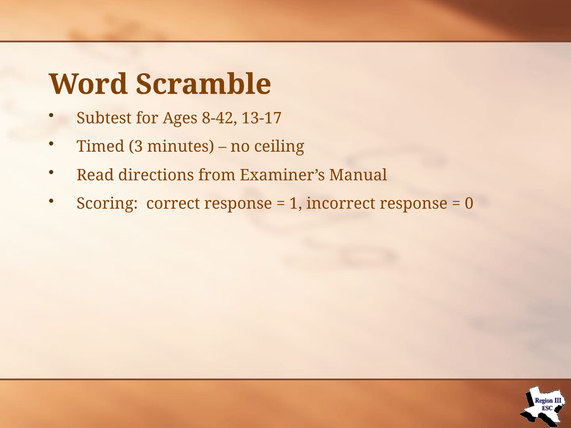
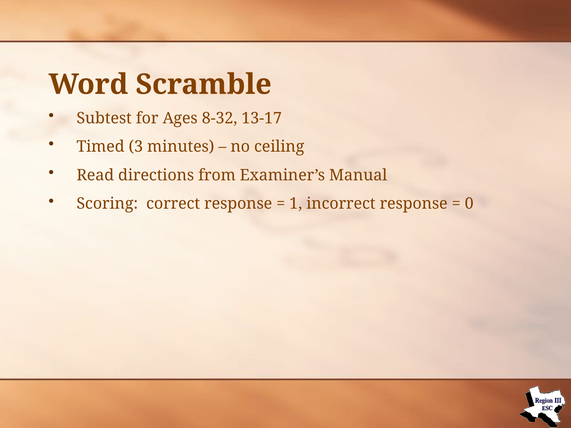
8-42: 8-42 -> 8-32
